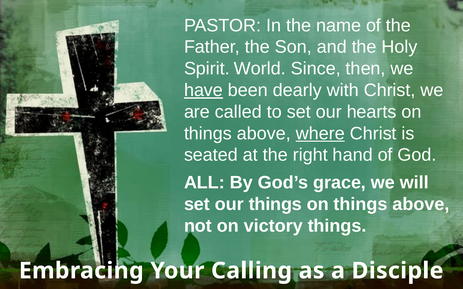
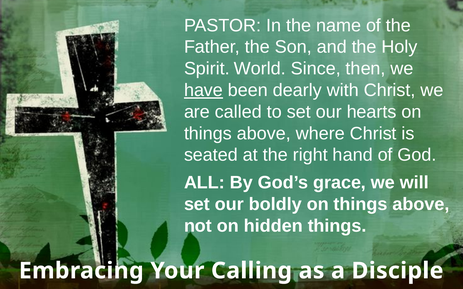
where underline: present -> none
our things: things -> boldly
victory: victory -> hidden
